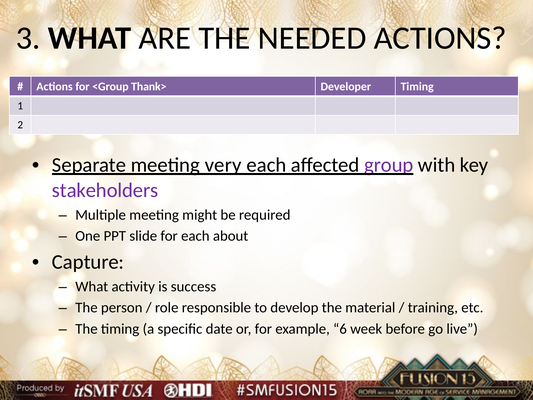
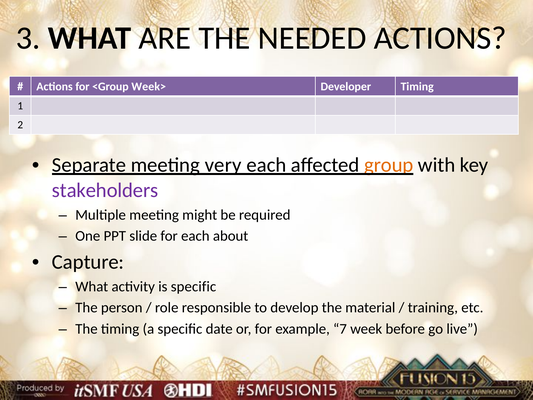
Thank>: Thank> -> Week>
group colour: purple -> orange
is success: success -> specific
6: 6 -> 7
